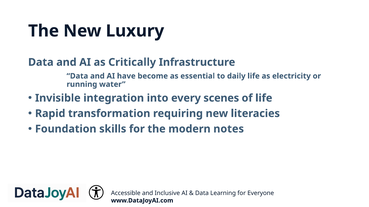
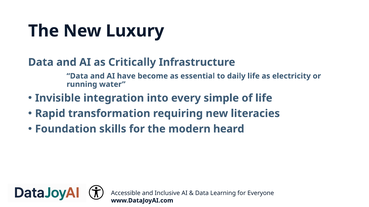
scenes: scenes -> simple
notes: notes -> heard
